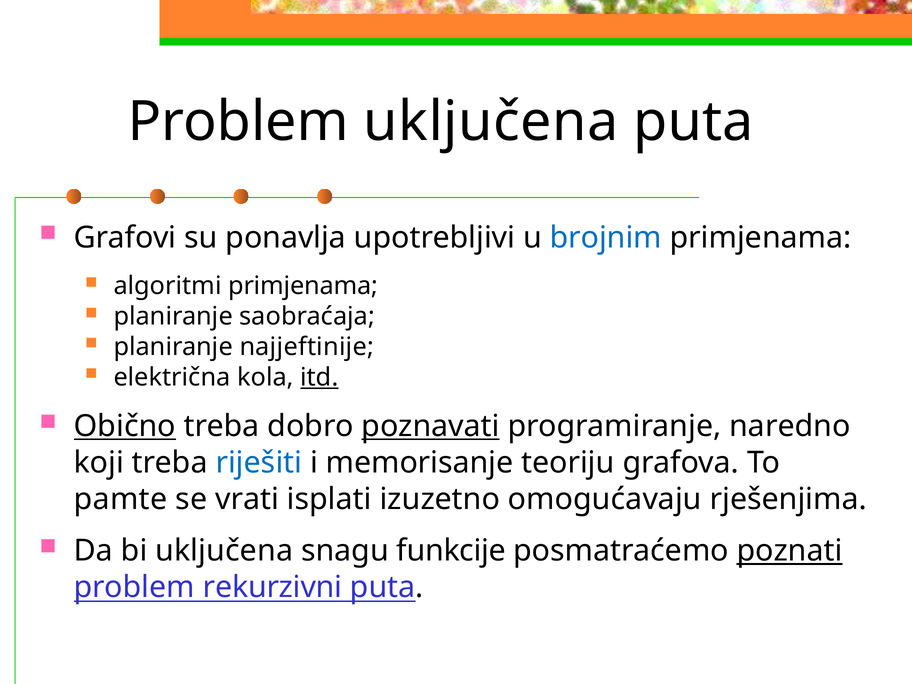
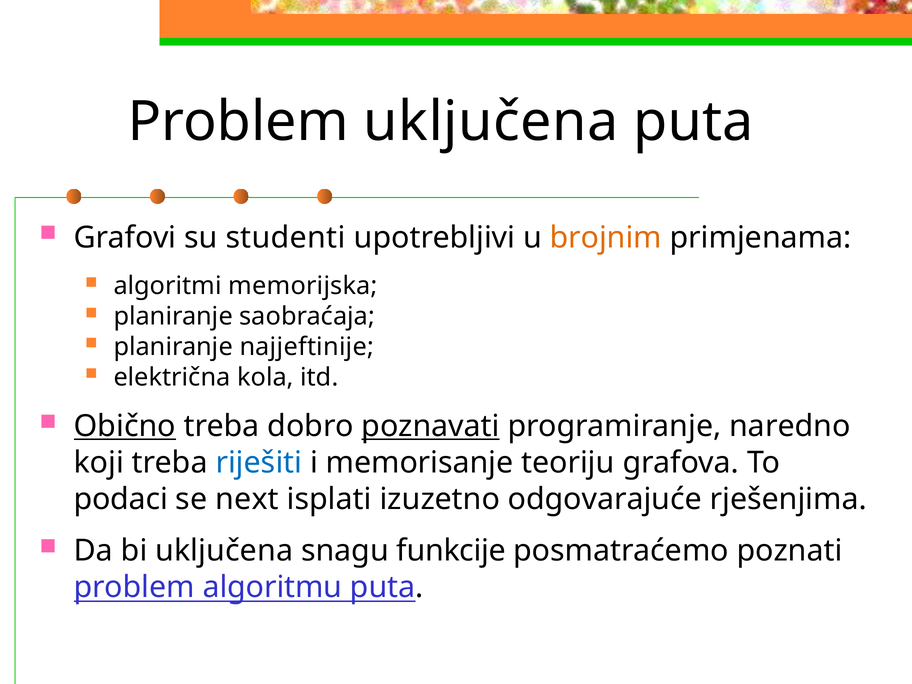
ponavlja: ponavlja -> studenti
brojnim colour: blue -> orange
algoritmi primjenama: primjenama -> memorijska
itd underline: present -> none
pamte: pamte -> podaci
vrati: vrati -> next
omogućavaju: omogućavaju -> odgovarajuće
poznati underline: present -> none
rekurzivni: rekurzivni -> algoritmu
